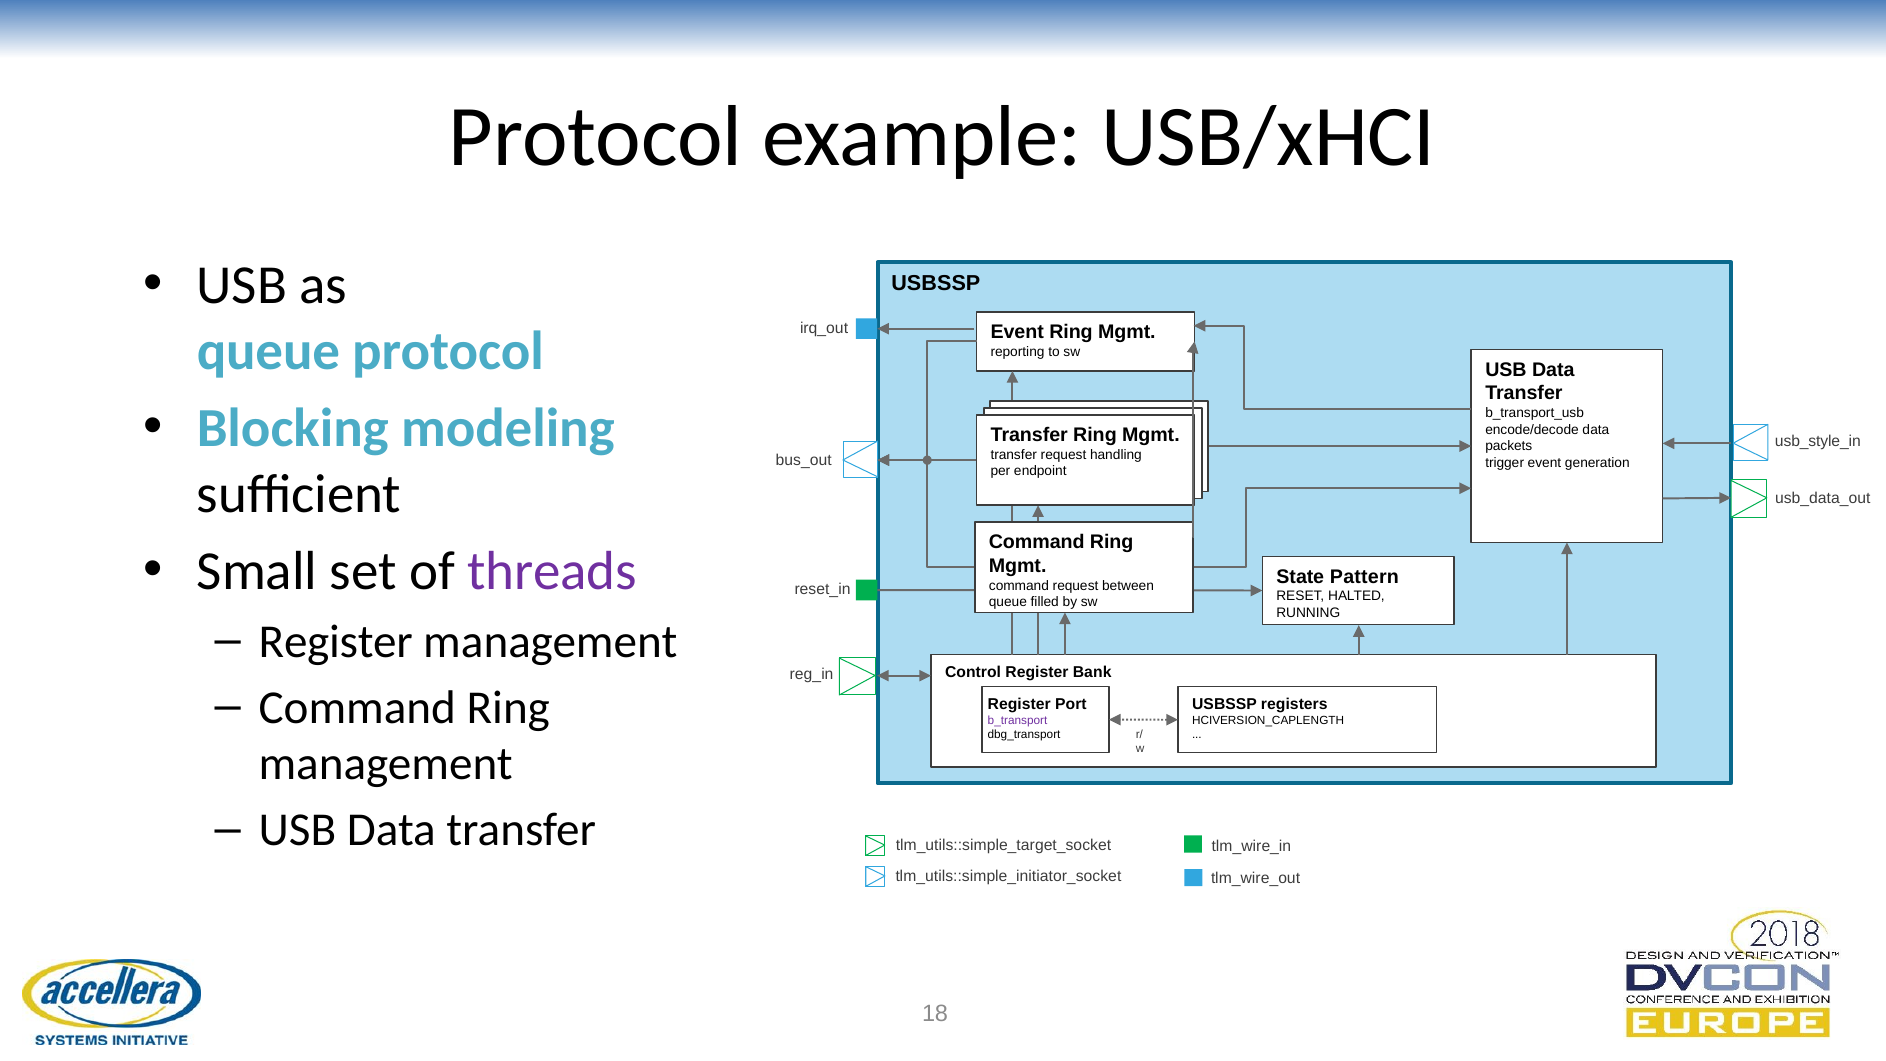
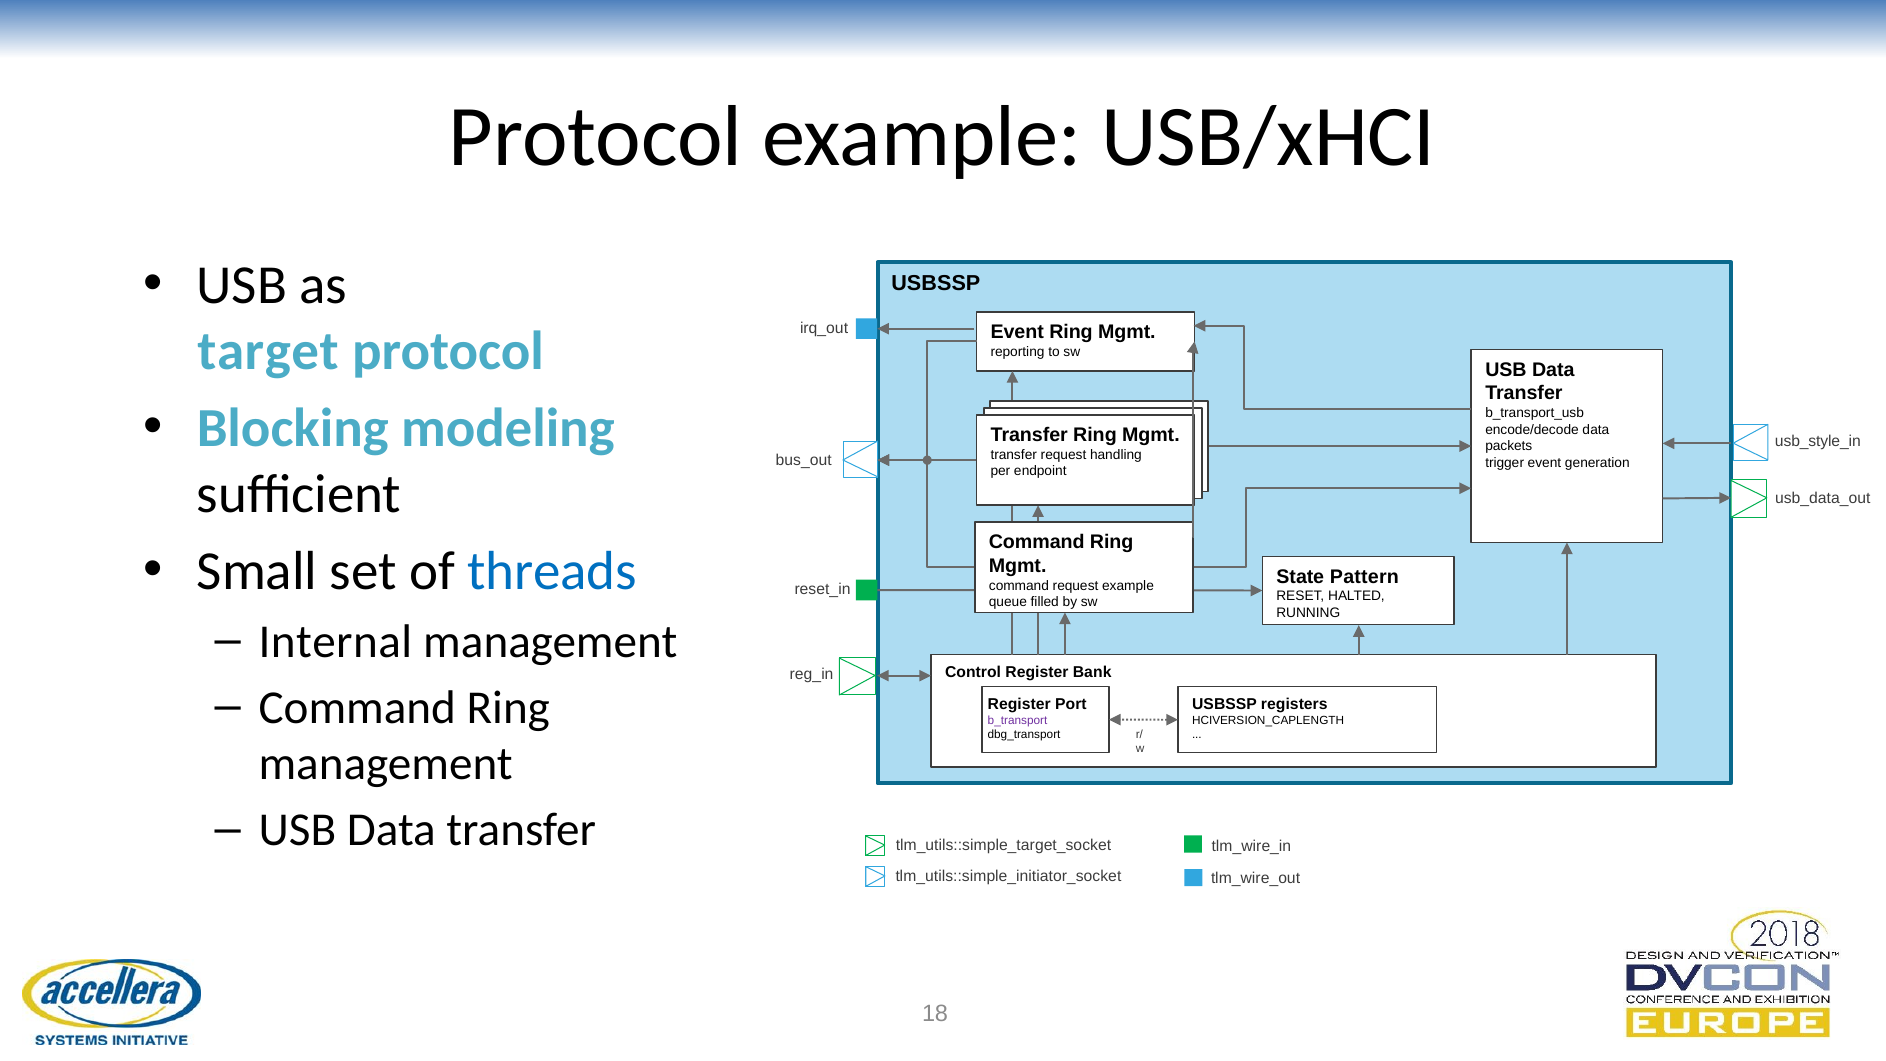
queue at (268, 351): queue -> target
threads colour: purple -> blue
request between: between -> example
Register at (336, 642): Register -> Internal
